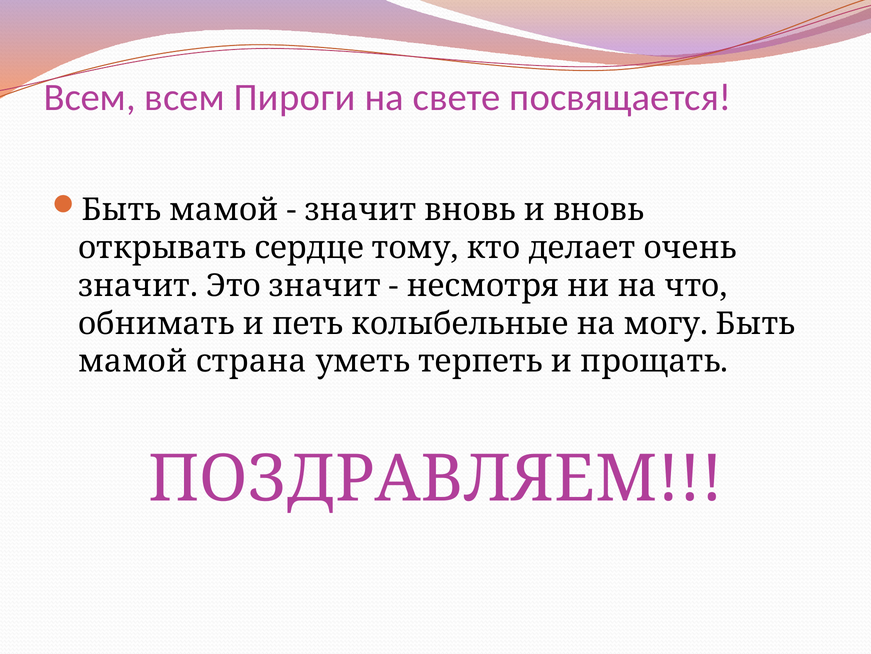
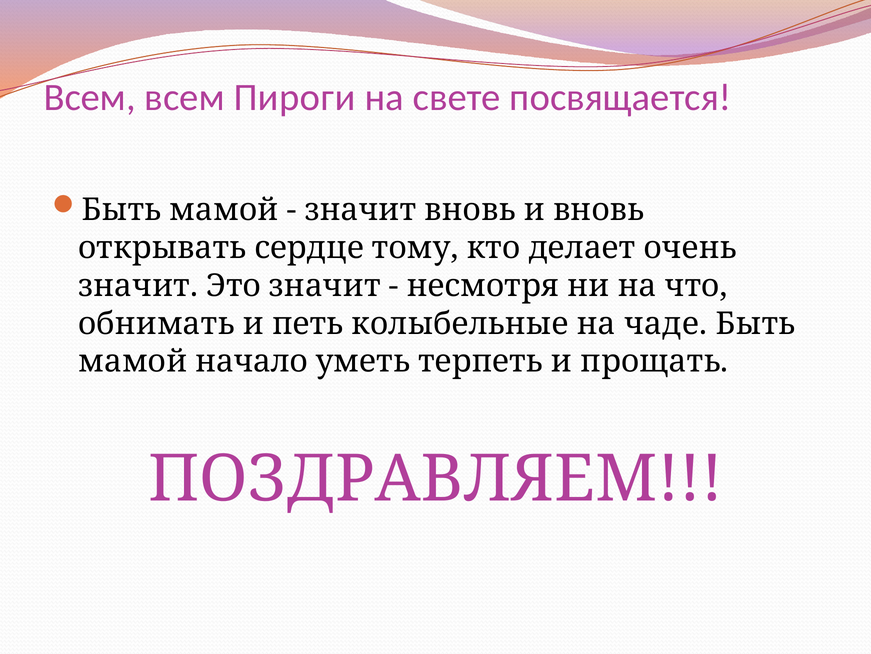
могу: могу -> чаде
страна: страна -> начало
